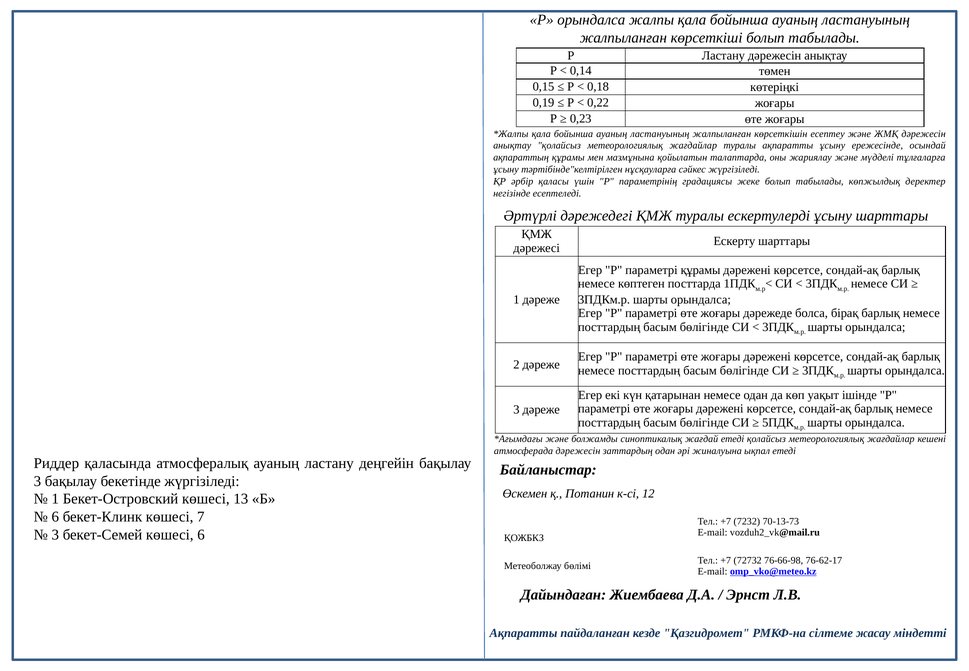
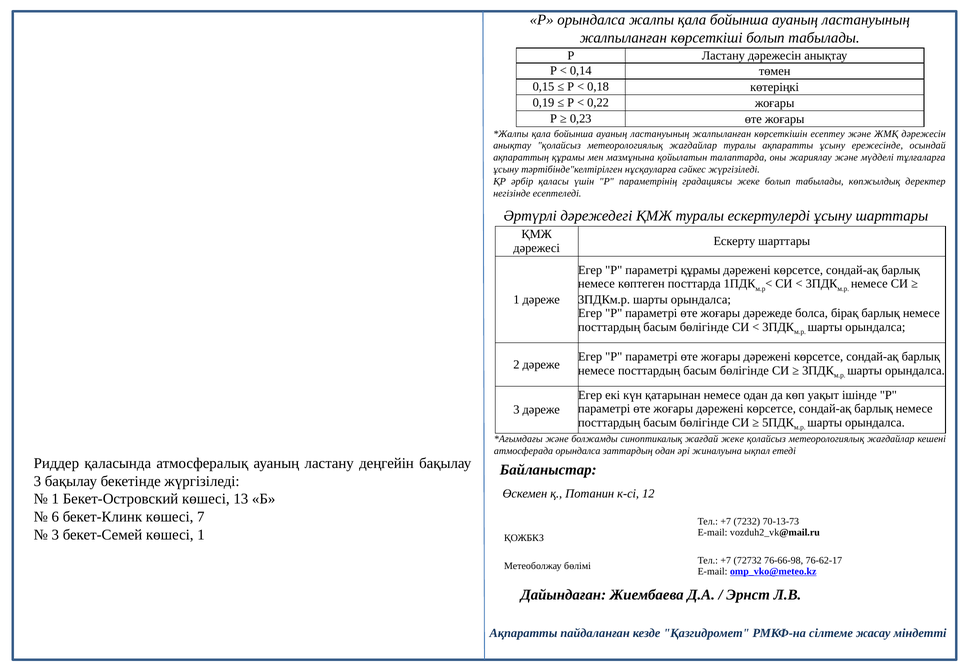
жағдай етеді: етеді -> жеке
атмосферада дәрежесін: дәрежесін -> орындалса
көшесі 6: 6 -> 1
